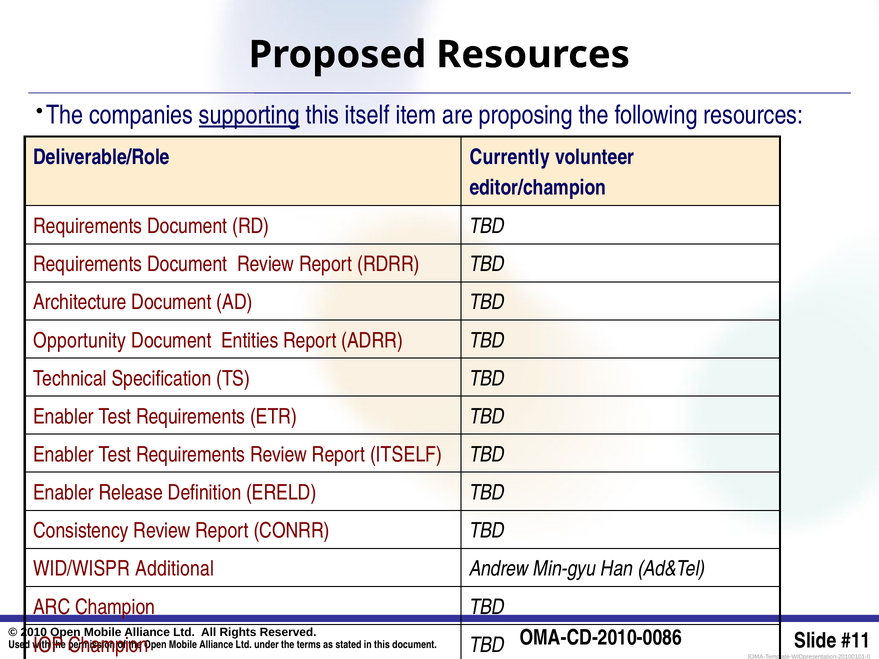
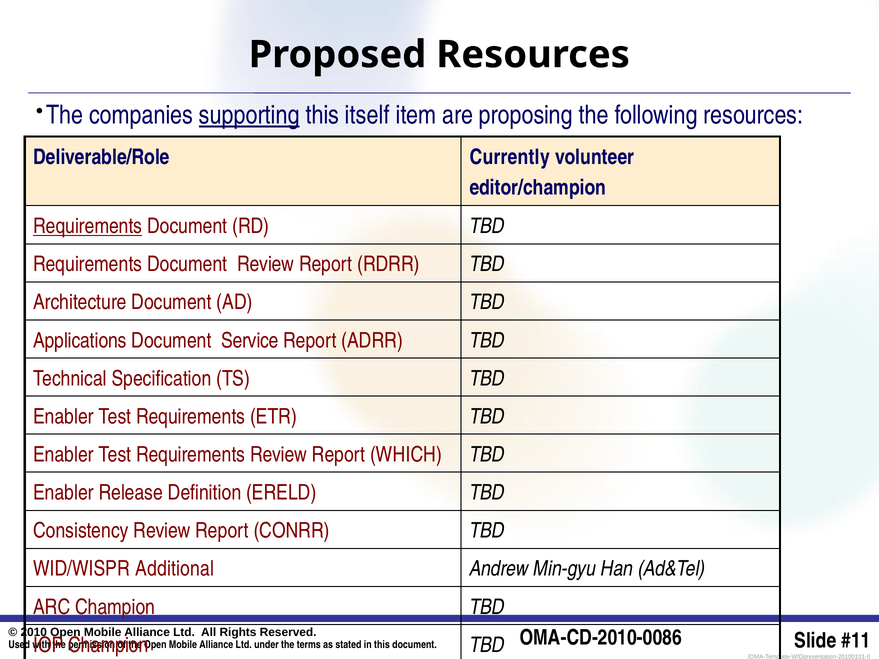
Requirements at (88, 226) underline: none -> present
Opportunity: Opportunity -> Applications
Entities: Entities -> Service
Report ITSELF: ITSELF -> WHICH
